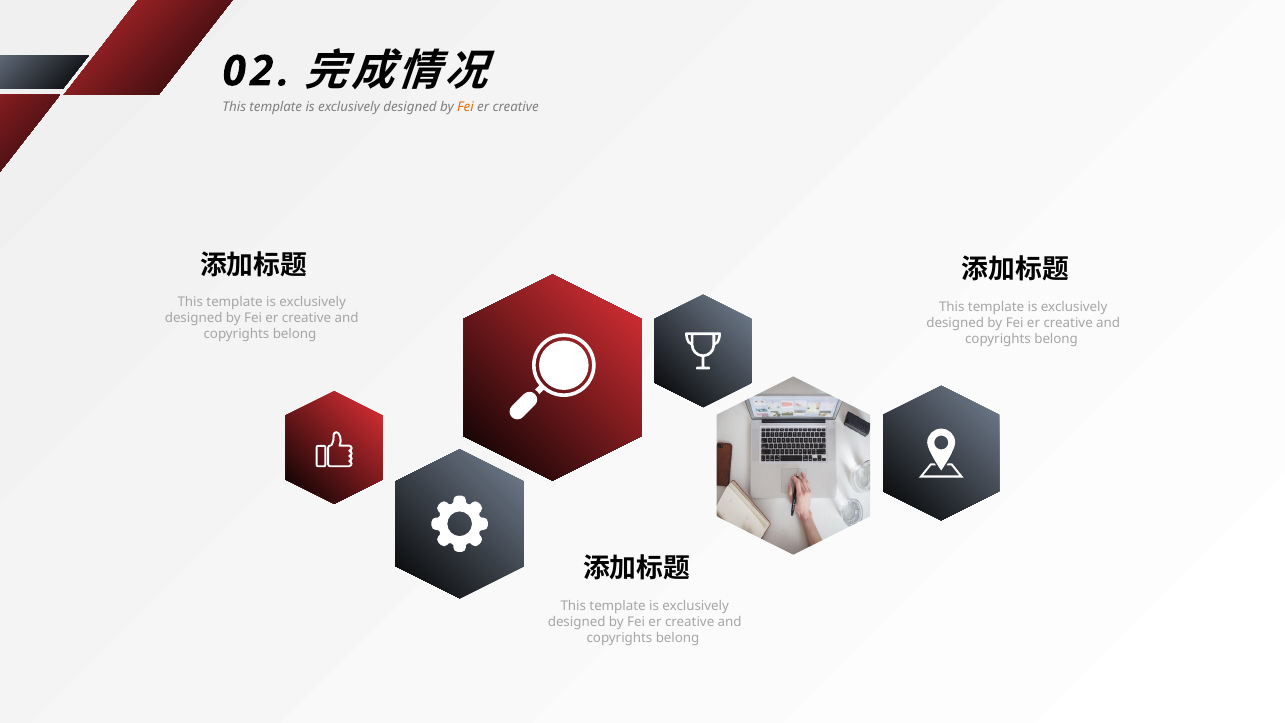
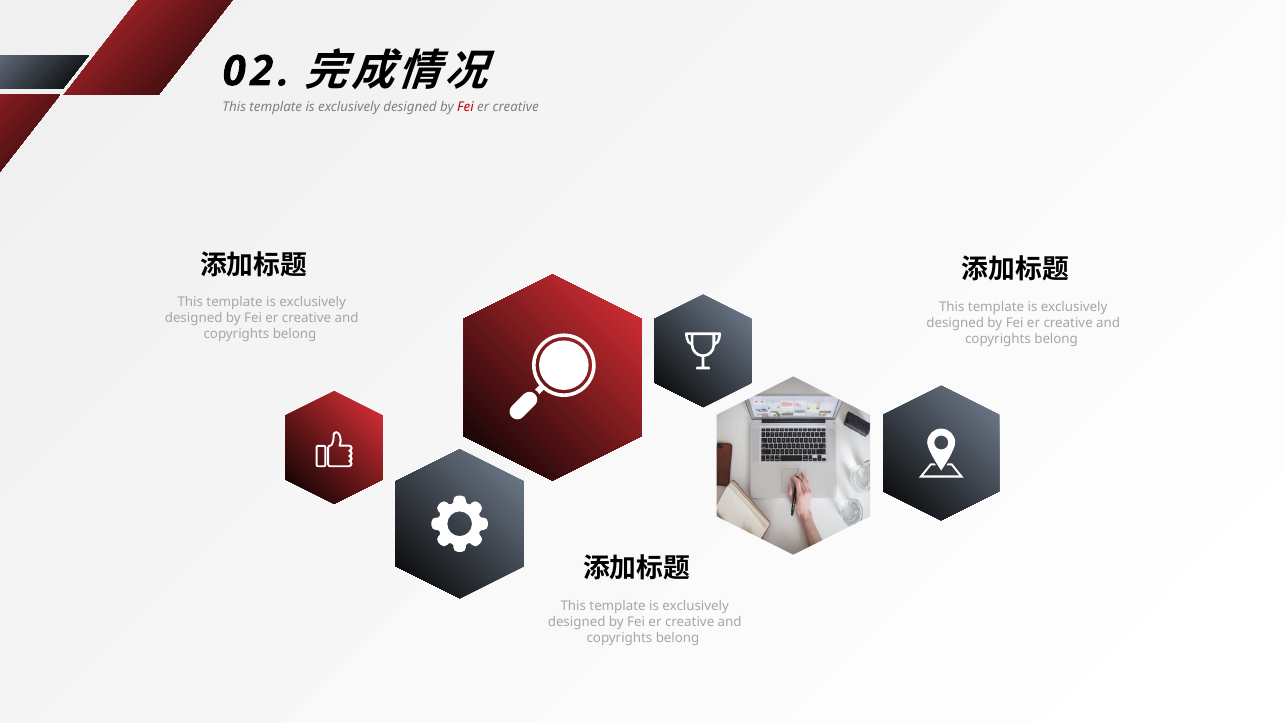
Fei at (465, 107) colour: orange -> red
